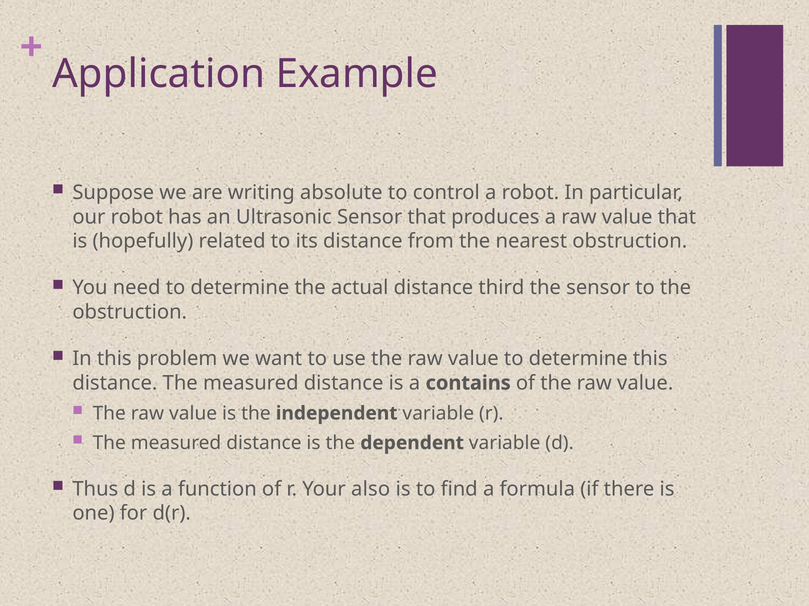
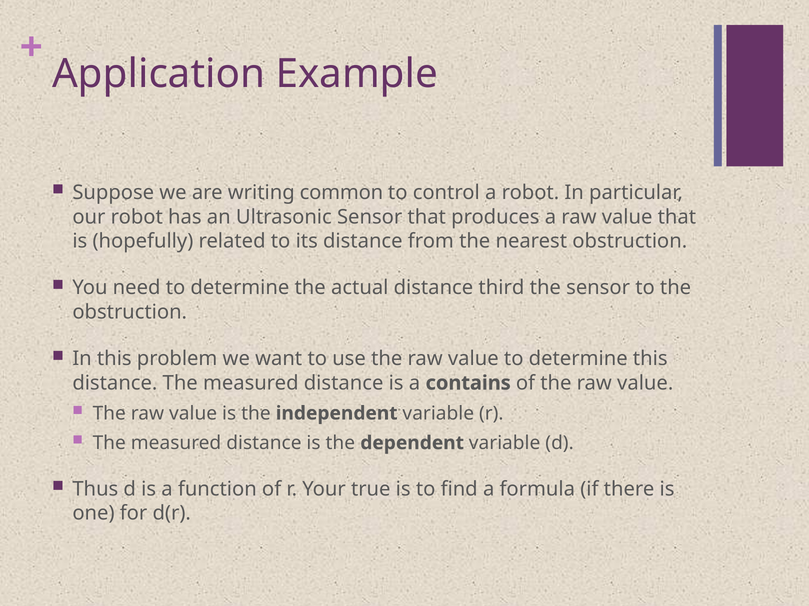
absolute: absolute -> common
also: also -> true
